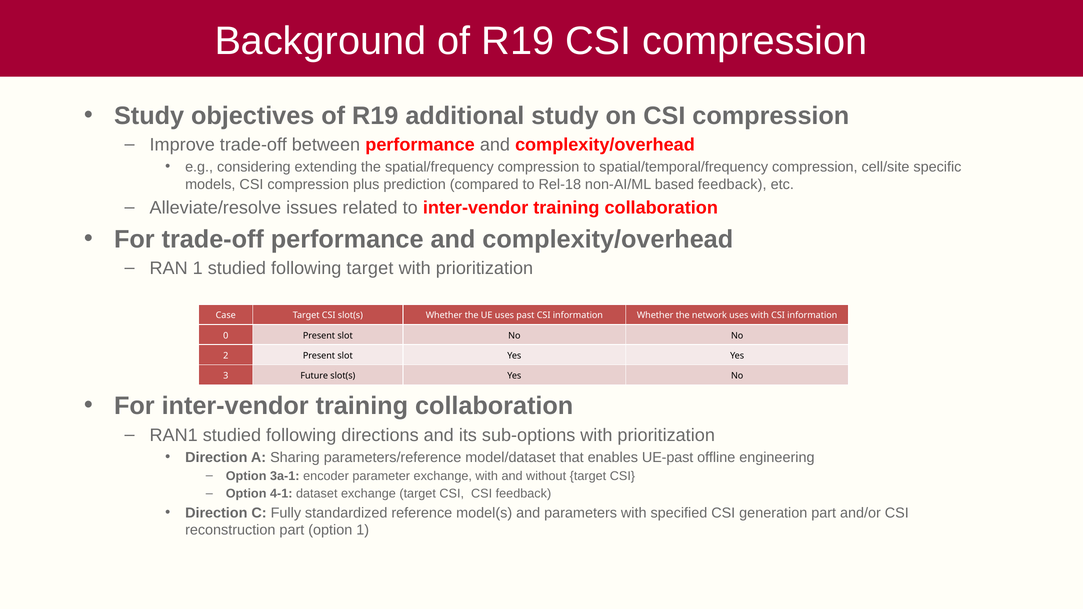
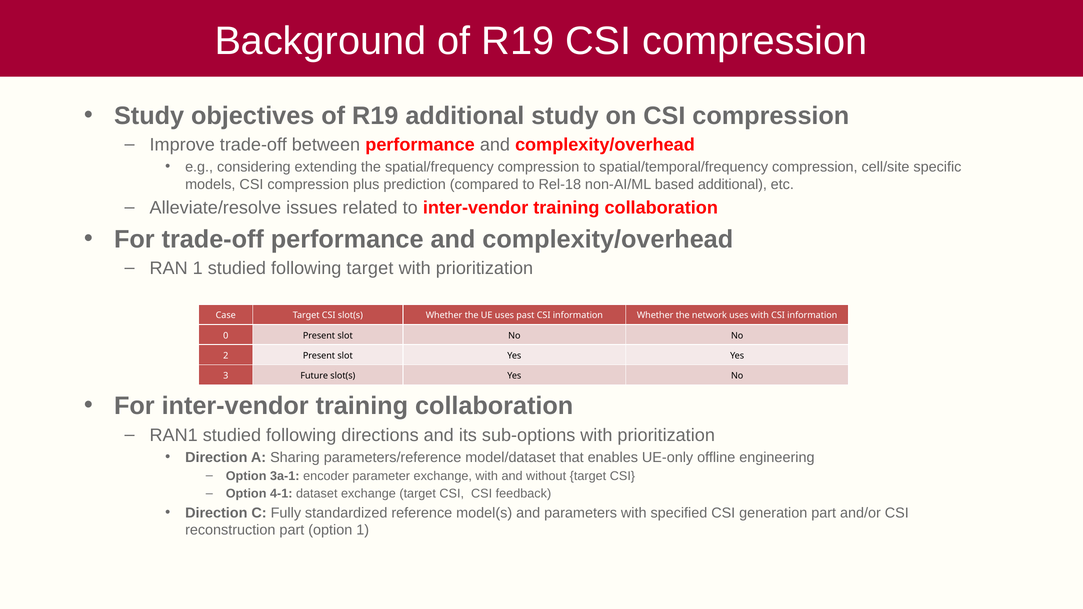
based feedback: feedback -> additional
UE-past: UE-past -> UE-only
